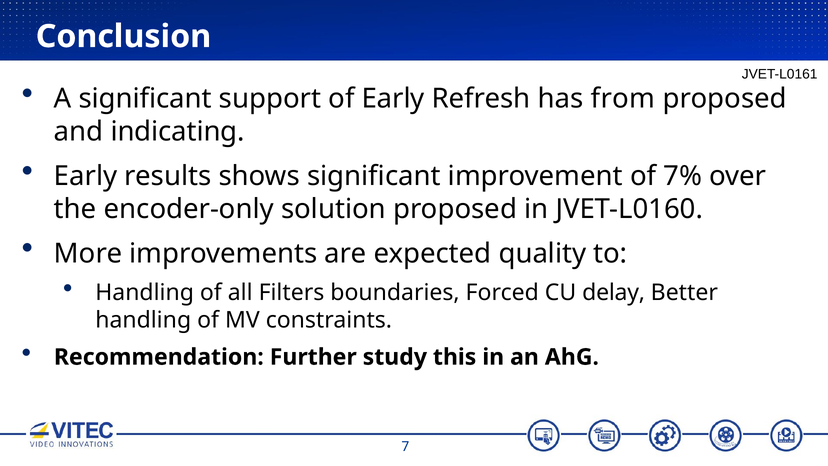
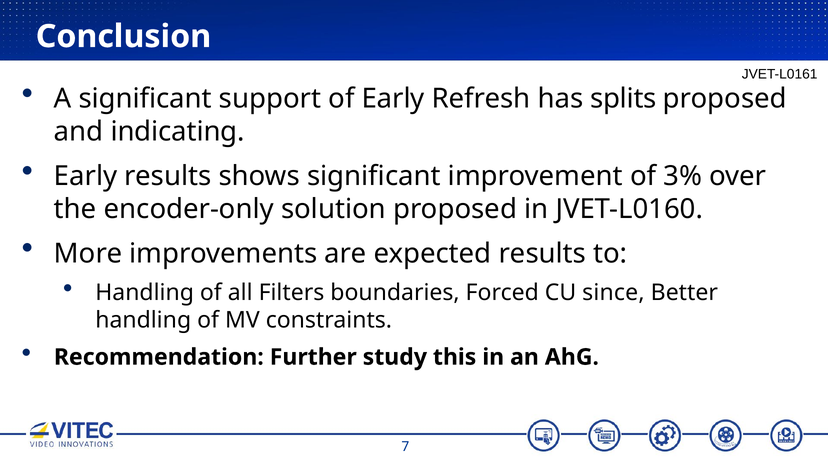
from: from -> splits
7%: 7% -> 3%
expected quality: quality -> results
delay: delay -> since
